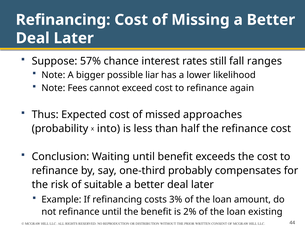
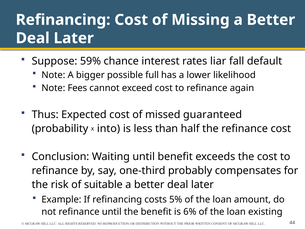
57%: 57% -> 59%
still: still -> liar
ranges: ranges -> default
liar: liar -> full
approaches: approaches -> guaranteed
3%: 3% -> 5%
2%: 2% -> 6%
